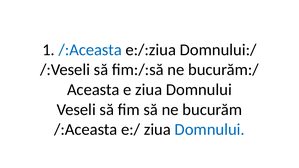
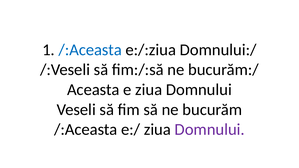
Domnului at (210, 130) colour: blue -> purple
